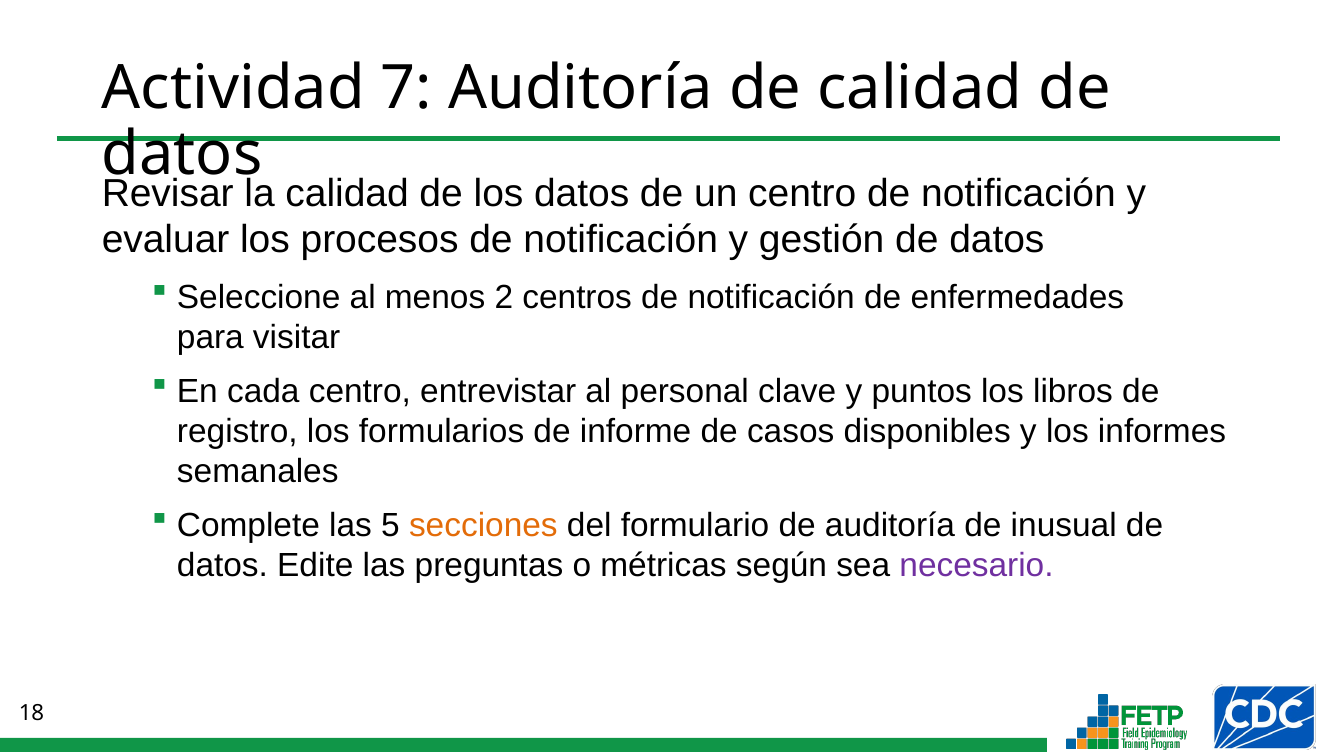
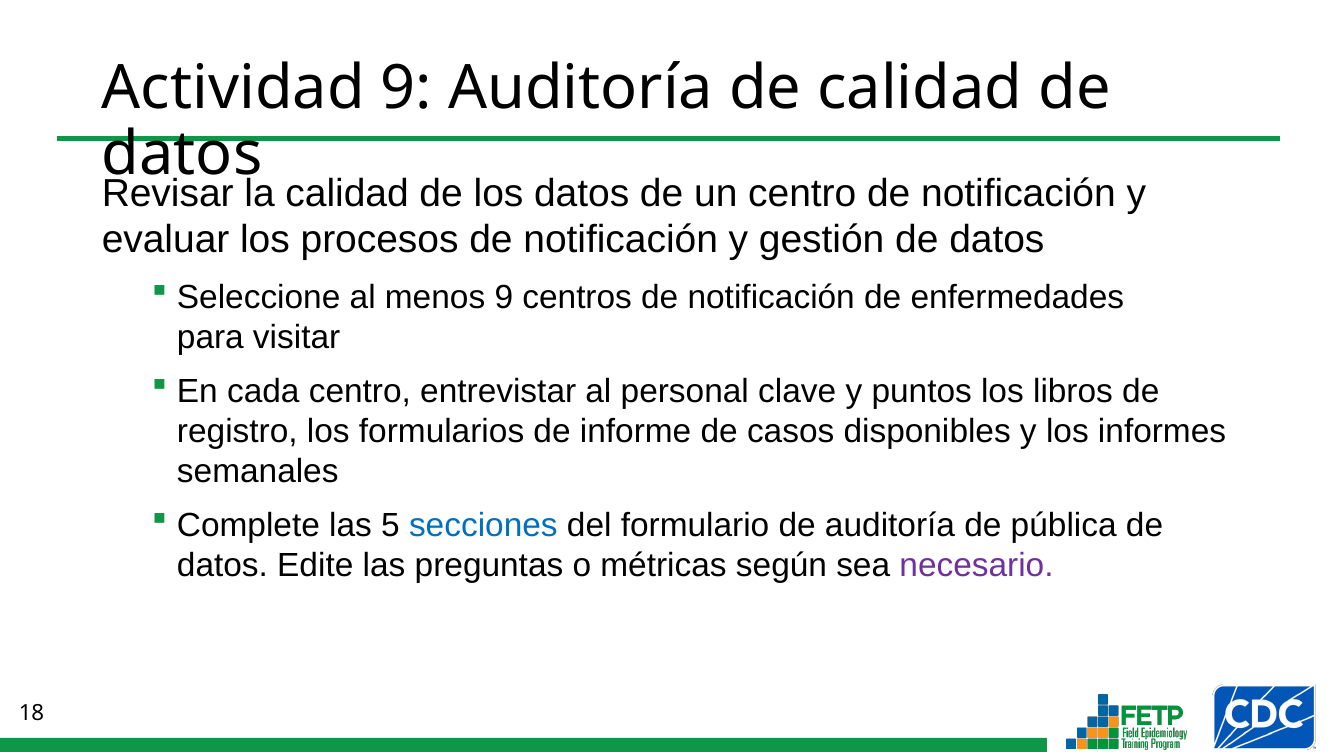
Actividad 7: 7 -> 9
menos 2: 2 -> 9
secciones colour: orange -> blue
inusual: inusual -> pública
